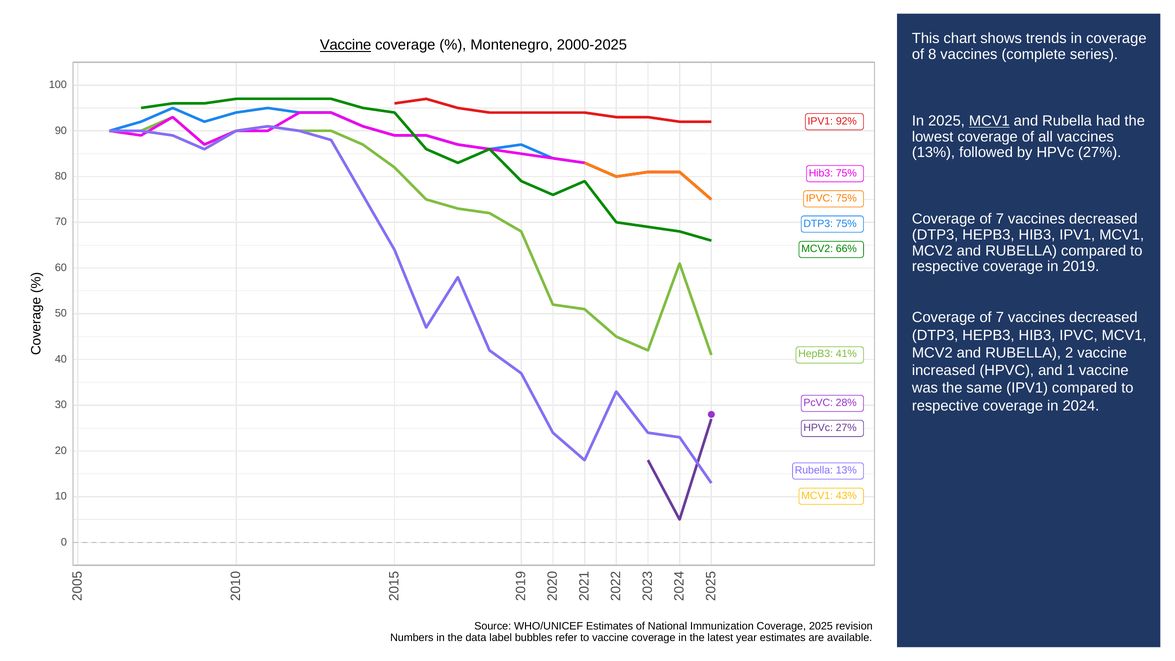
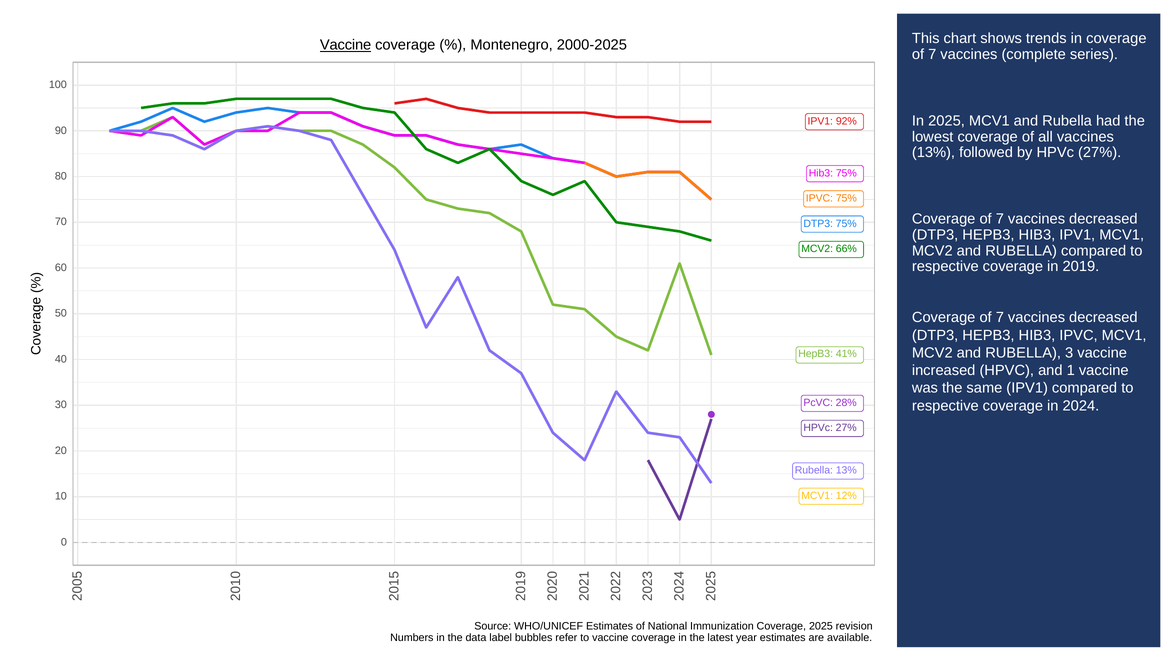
8 at (932, 54): 8 -> 7
MCV1 at (989, 121) underline: present -> none
RUBELLA 2: 2 -> 3
43%: 43% -> 12%
